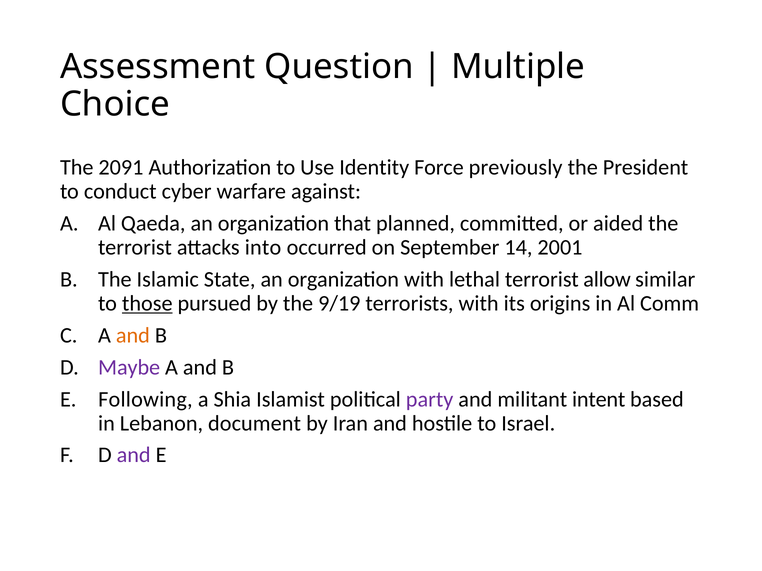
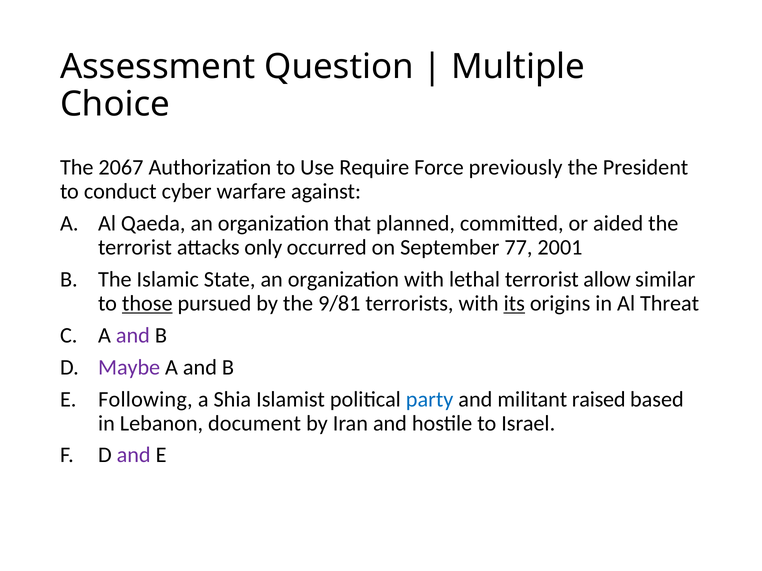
2091: 2091 -> 2067
Identity: Identity -> Require
into: into -> only
14: 14 -> 77
9/19: 9/19 -> 9/81
its underline: none -> present
Comm: Comm -> Threat
and at (133, 336) colour: orange -> purple
party colour: purple -> blue
intent: intent -> raised
